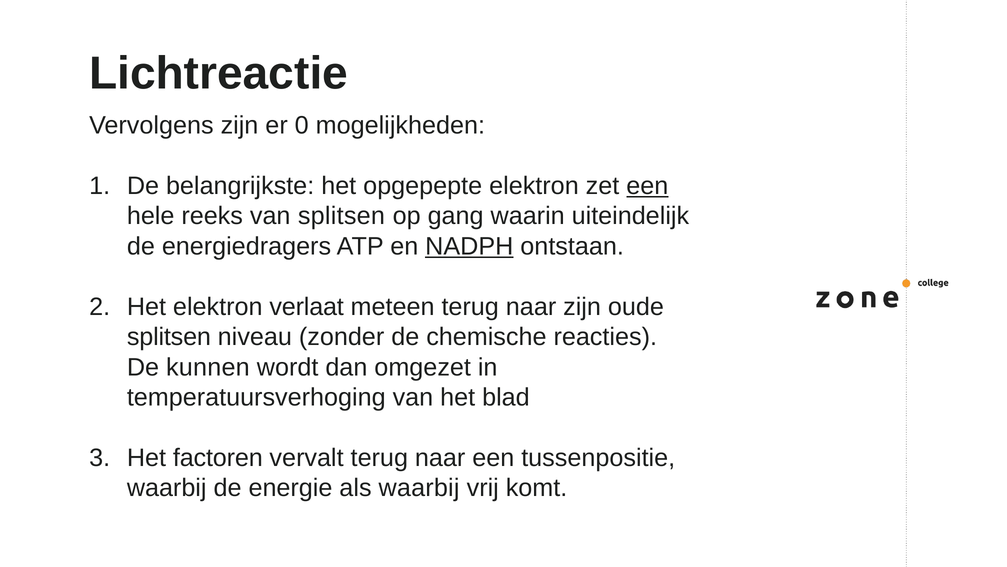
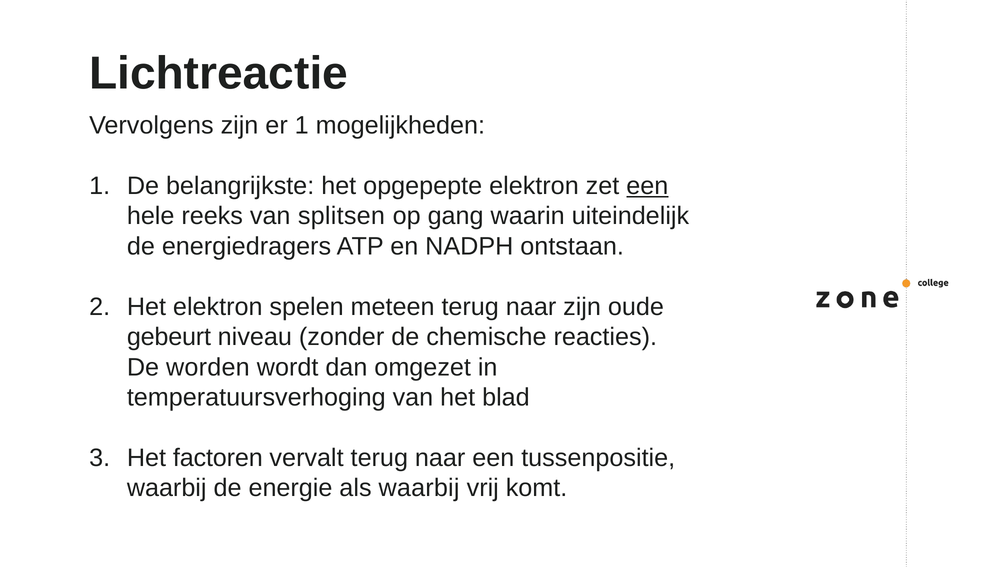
er 0: 0 -> 1
NADPH underline: present -> none
verlaat: verlaat -> spelen
splitsen at (169, 337): splitsen -> gebeurt
kunnen: kunnen -> worden
